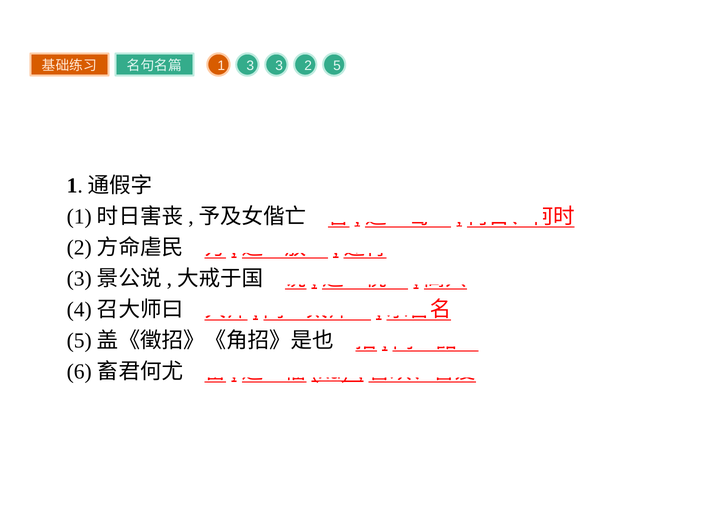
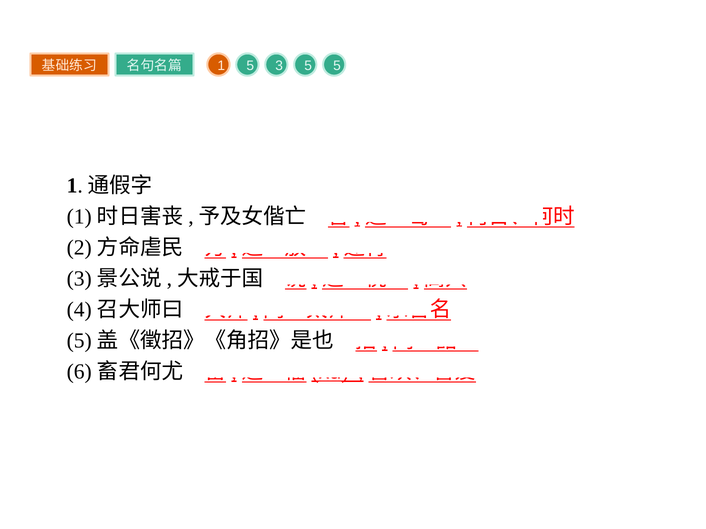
1 3: 3 -> 5
3 2: 2 -> 5
